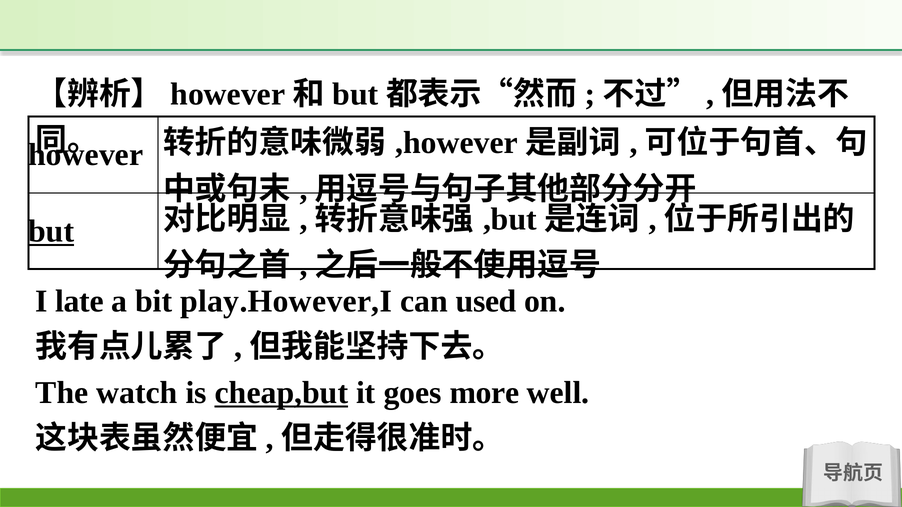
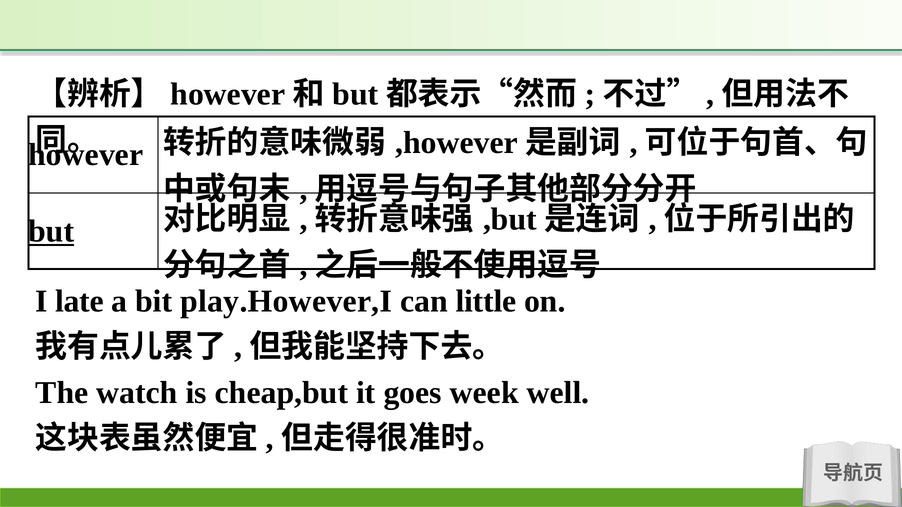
used: used -> little
cheap,but underline: present -> none
more: more -> week
